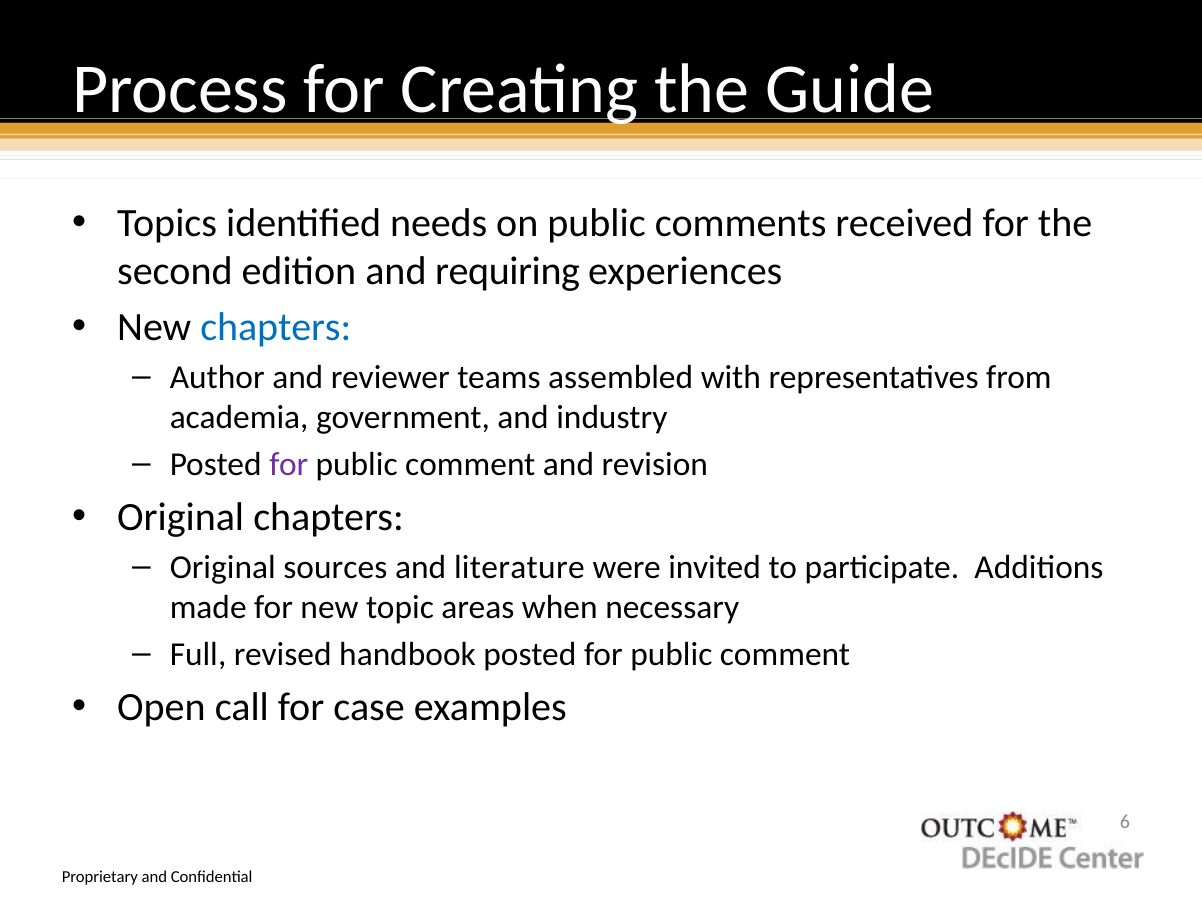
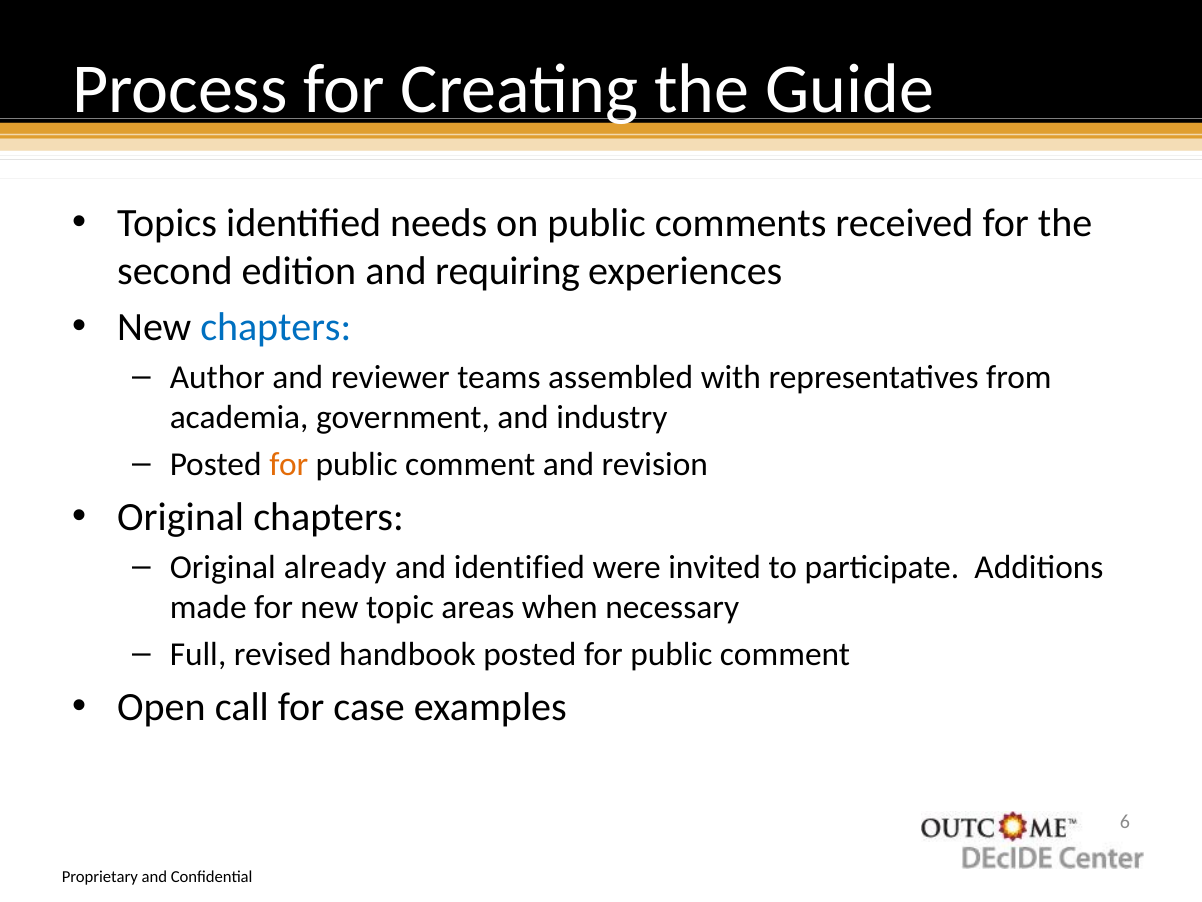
for at (289, 464) colour: purple -> orange
sources: sources -> already
and literature: literature -> identified
